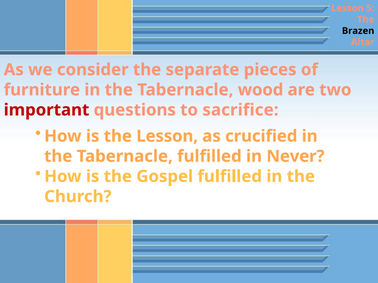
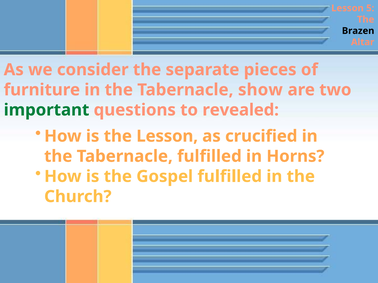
wood: wood -> show
important colour: red -> green
sacrifice: sacrifice -> revealed
Never: Never -> Horns
